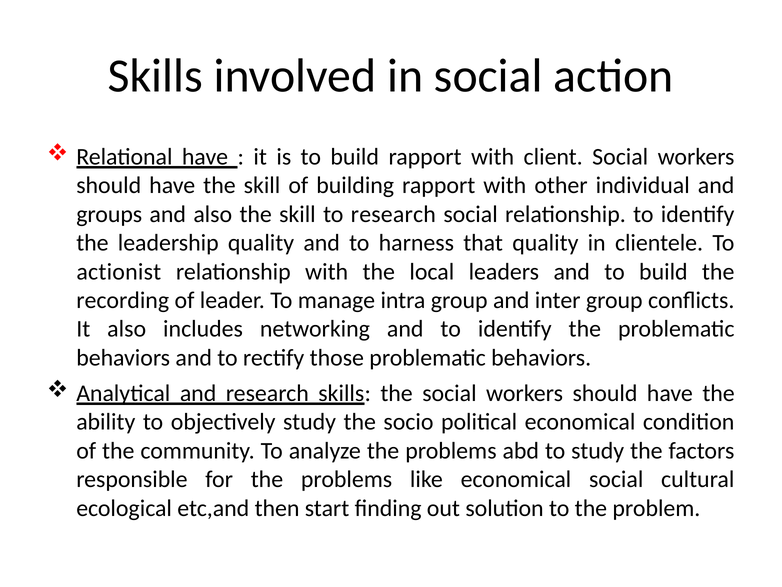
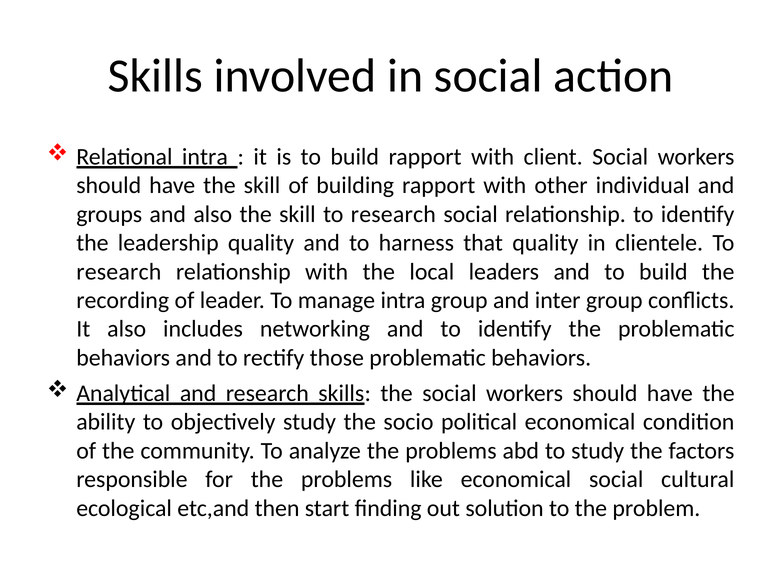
Relational have: have -> intra
actionist at (119, 271): actionist -> research
